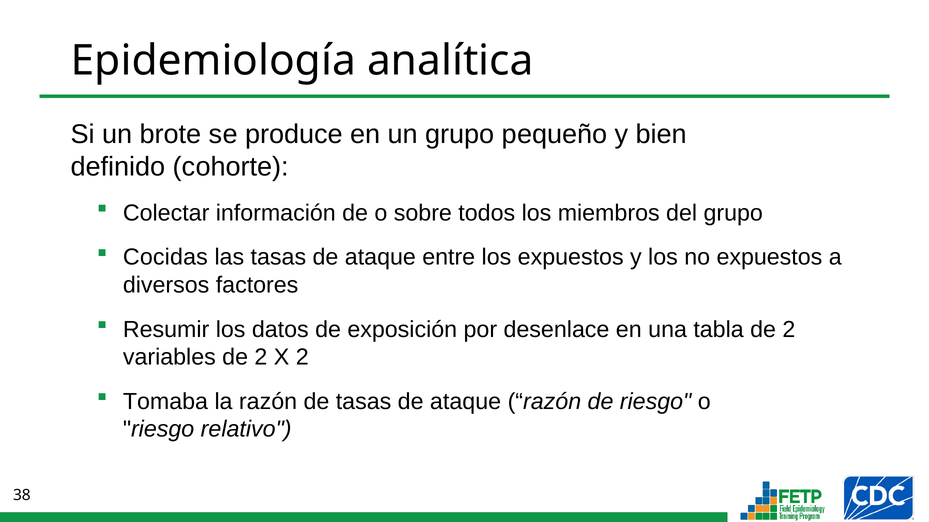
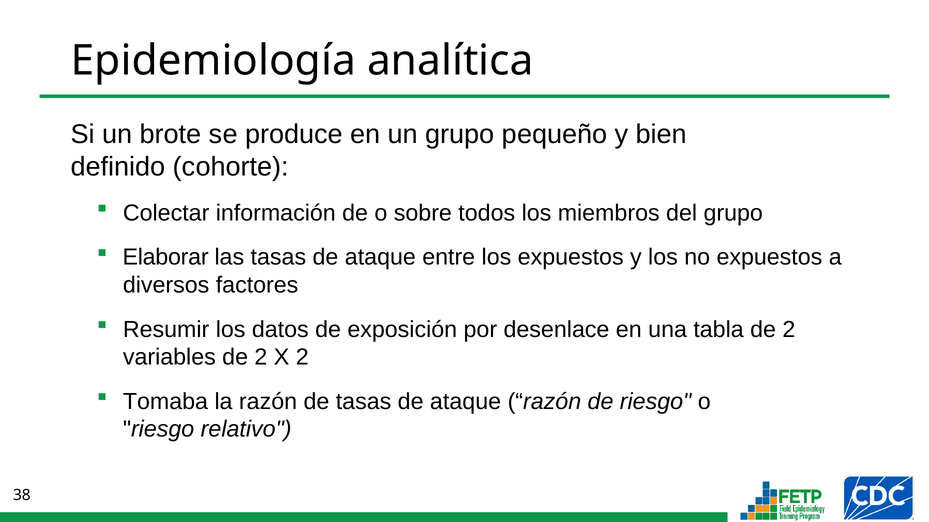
Cocidas: Cocidas -> Elaborar
